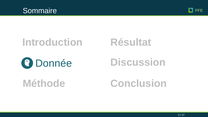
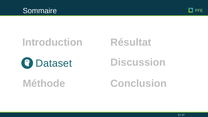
Donnée: Donnée -> Dataset
